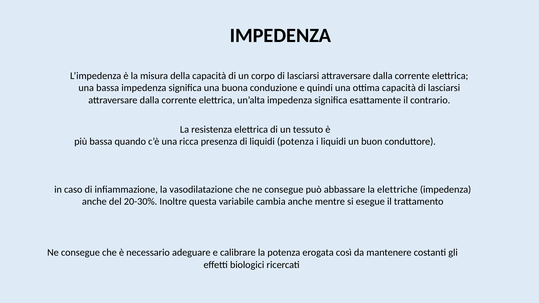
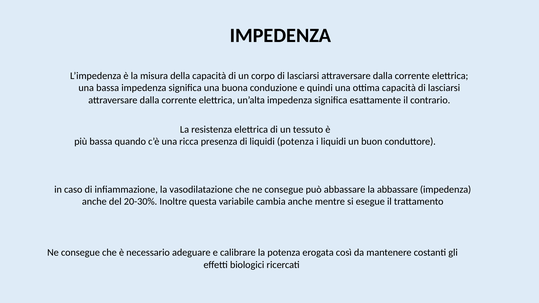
la elettriche: elettriche -> abbassare
